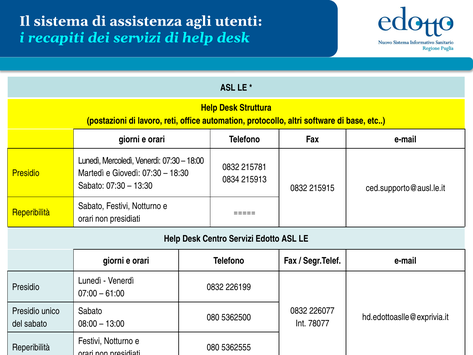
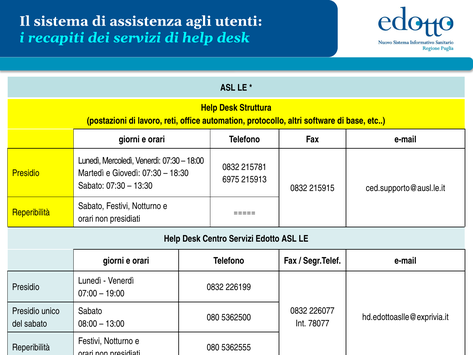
0834: 0834 -> 6975
61:00: 61:00 -> 19:00
